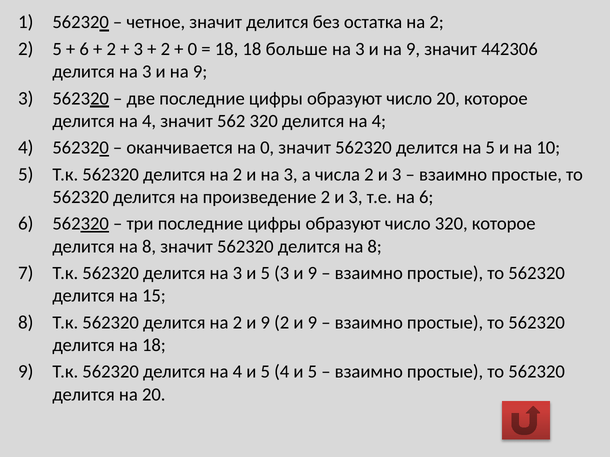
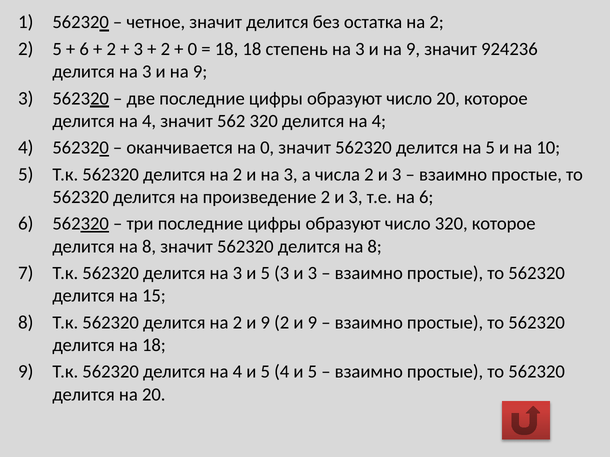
больше: больше -> степень
442306: 442306 -> 924236
3 и 9: 9 -> 3
